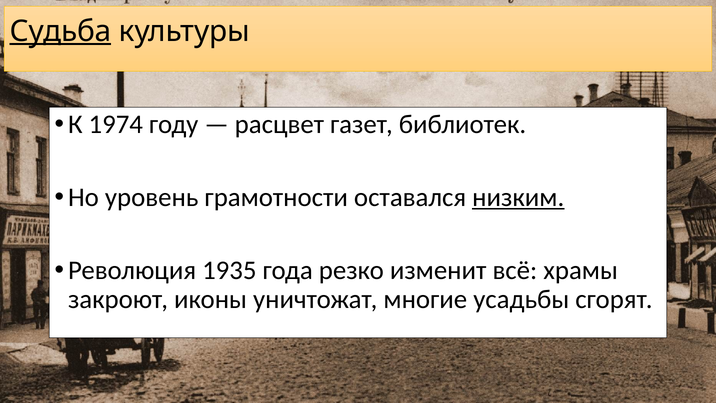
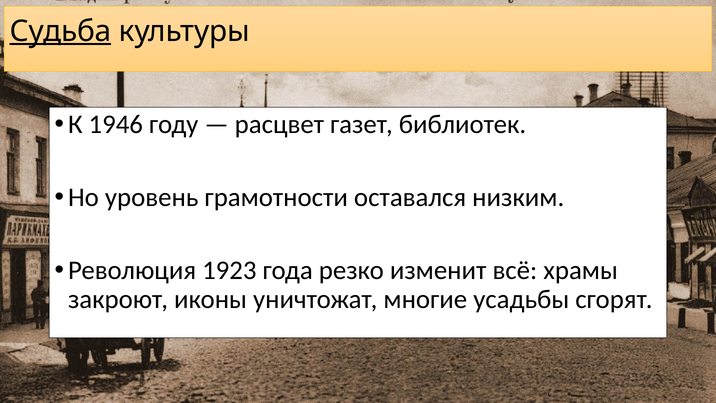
1974: 1974 -> 1946
низким underline: present -> none
1935: 1935 -> 1923
